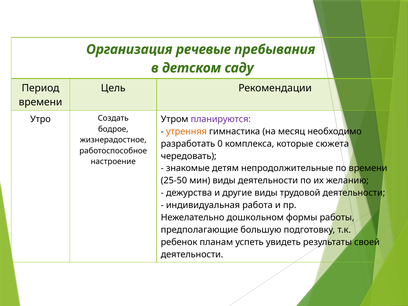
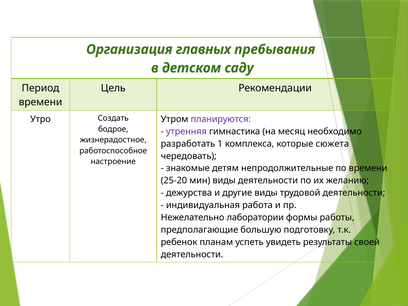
речевые: речевые -> главных
утренняя colour: orange -> purple
0: 0 -> 1
25-50: 25-50 -> 25-20
дошкольном: дошкольном -> лаборатории
